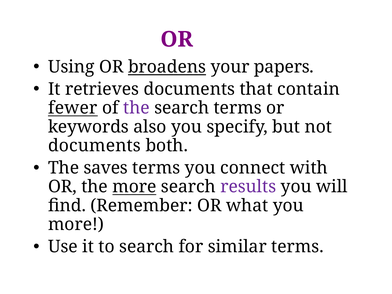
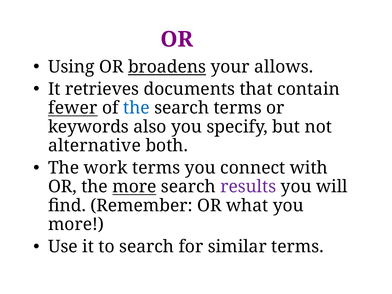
papers: papers -> allows
the at (136, 108) colour: purple -> blue
documents at (94, 146): documents -> alternative
saves: saves -> work
